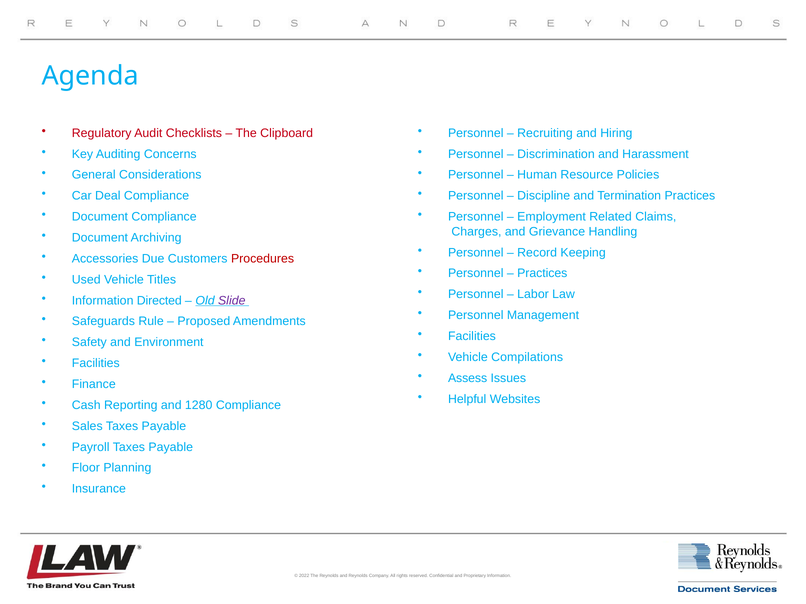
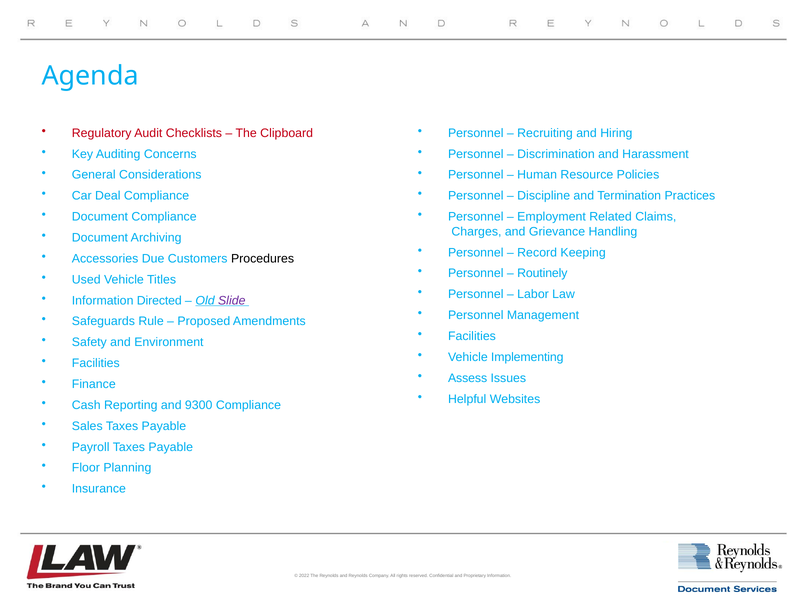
Procedures colour: red -> black
Practices at (542, 274): Practices -> Routinely
Compilations: Compilations -> Implementing
1280: 1280 -> 9300
